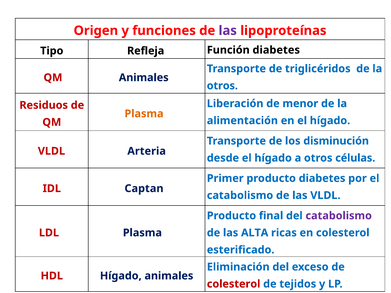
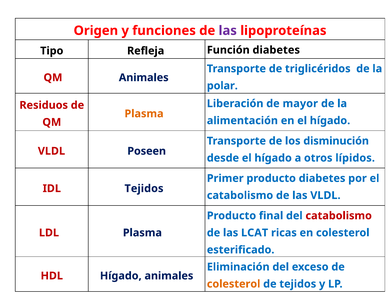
otros at (222, 86): otros -> polar
menor: menor -> mayor
Arteria: Arteria -> Poseen
células: células -> lípidos
IDL Captan: Captan -> Tejidos
catabolismo at (339, 216) colour: purple -> red
ALTA: ALTA -> LCAT
colesterol at (234, 284) colour: red -> orange
